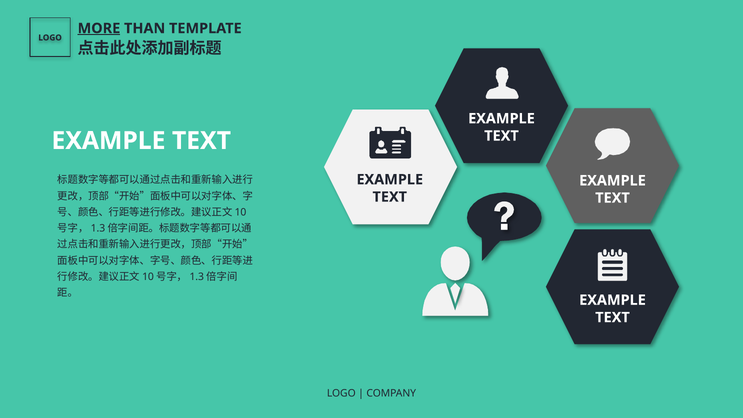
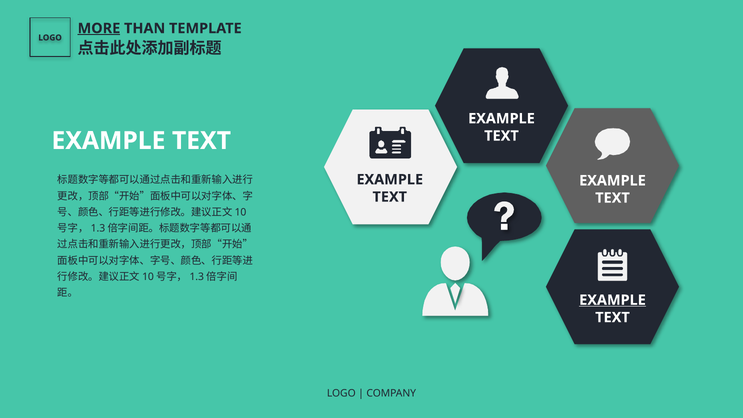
EXAMPLE at (612, 300) underline: none -> present
